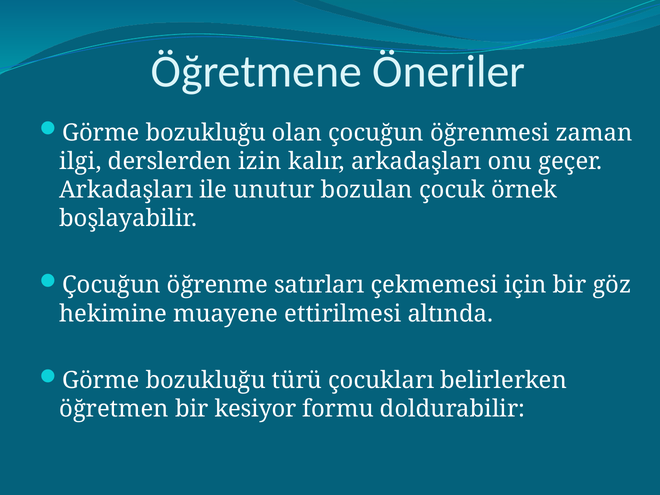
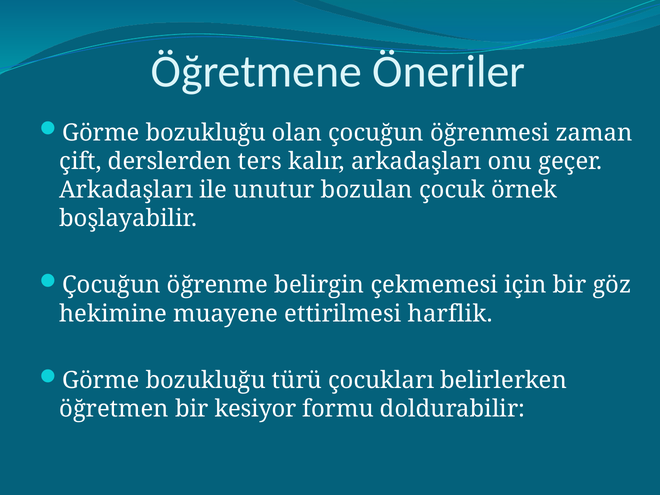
ilgi: ilgi -> çift
izin: izin -> ters
satırları: satırları -> belirgin
altında: altında -> harflik
